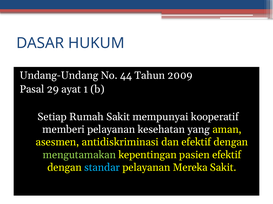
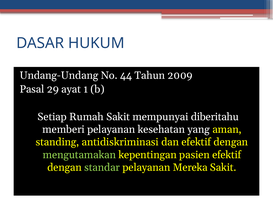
kooperatif: kooperatif -> diberitahu
asesmen: asesmen -> standing
standar colour: light blue -> light green
